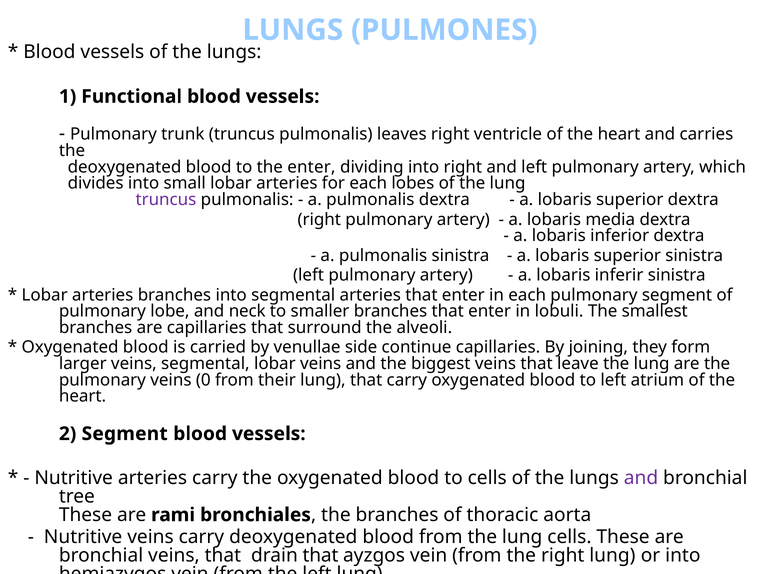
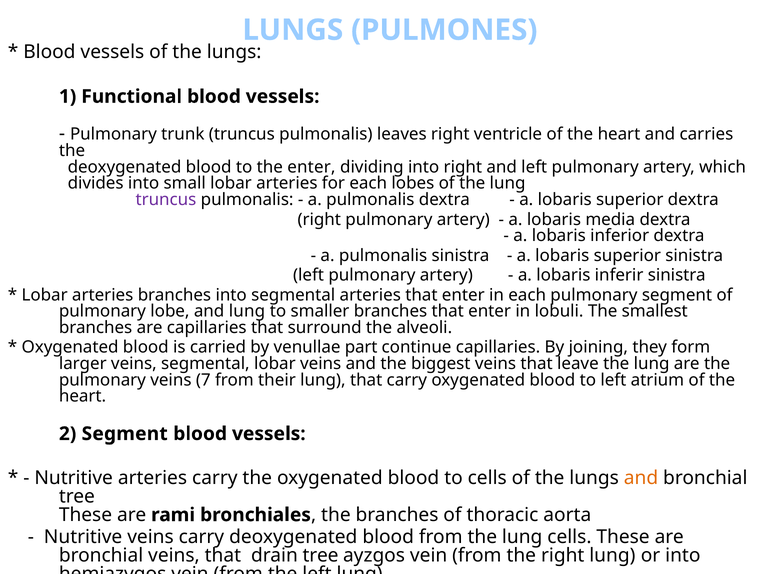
and neck: neck -> lung
side: side -> part
0: 0 -> 7
and at (641, 479) colour: purple -> orange
drain that: that -> tree
